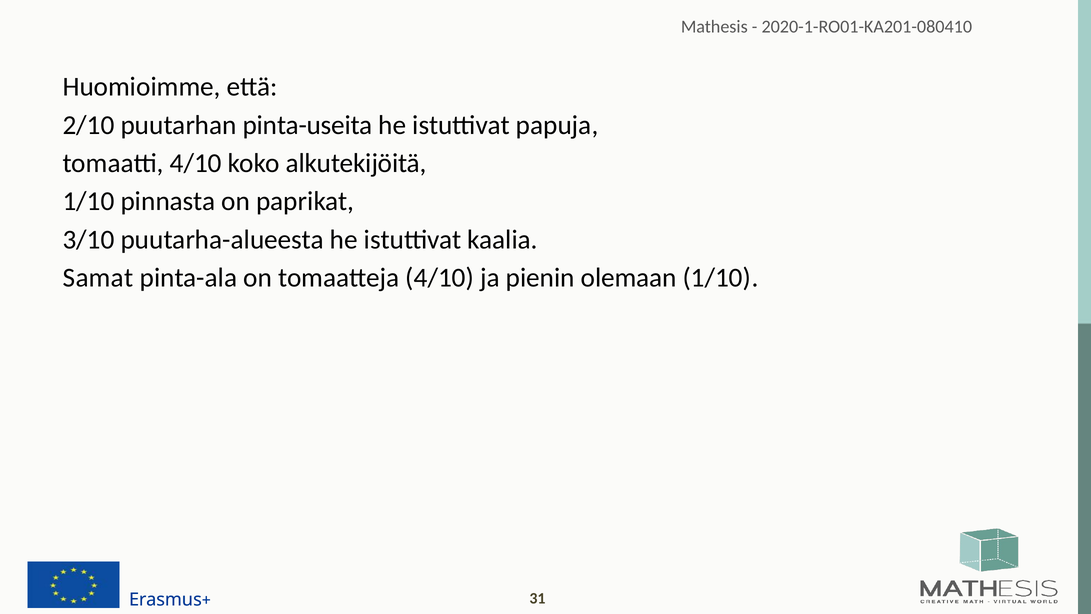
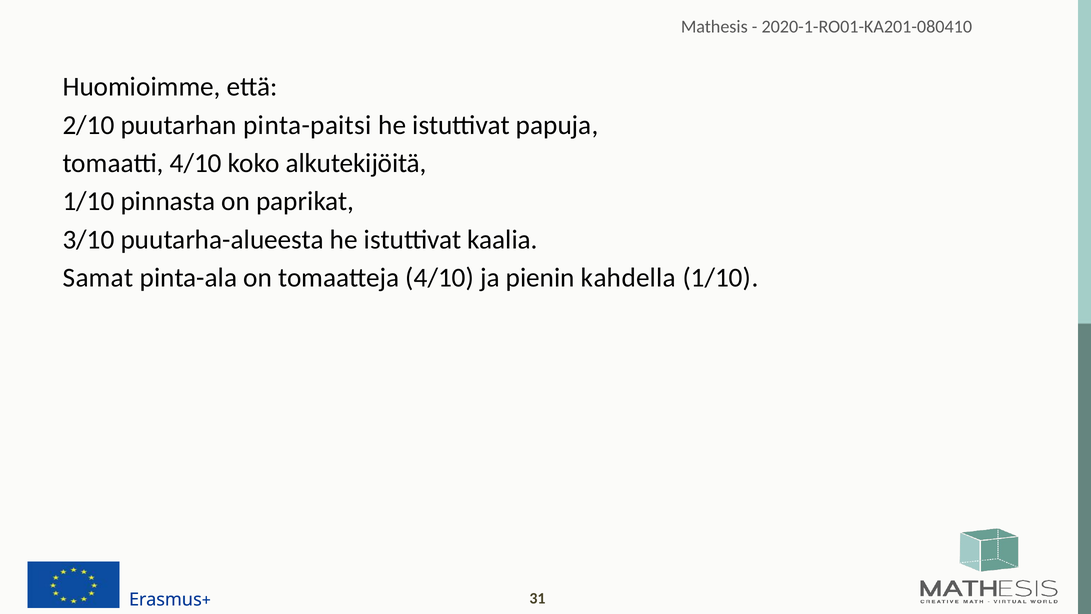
pinta-useita: pinta-useita -> pinta-paitsi
olemaan: olemaan -> kahdella
